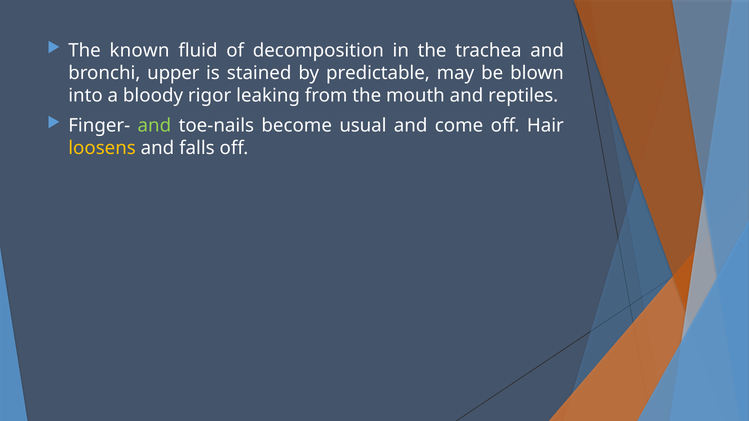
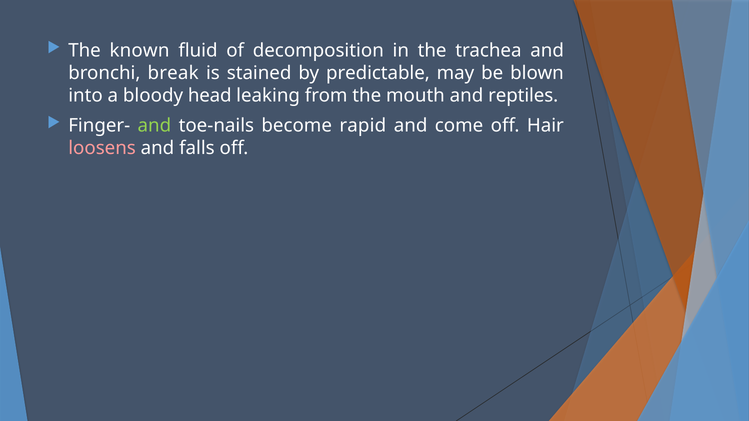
upper: upper -> break
rigor: rigor -> head
usual: usual -> rapid
loosens colour: yellow -> pink
